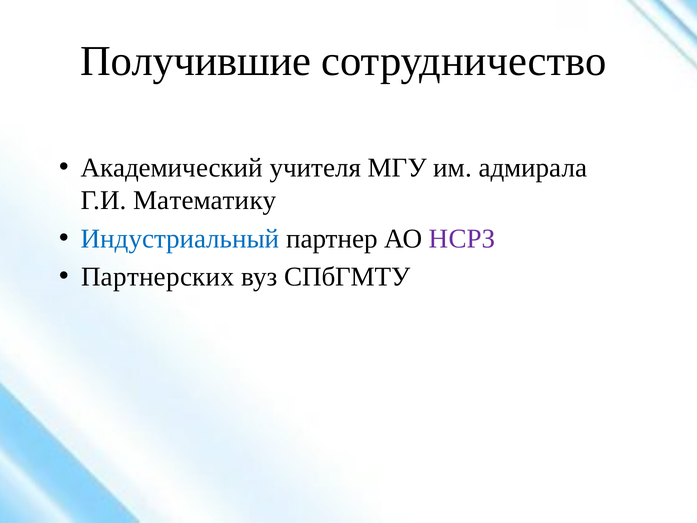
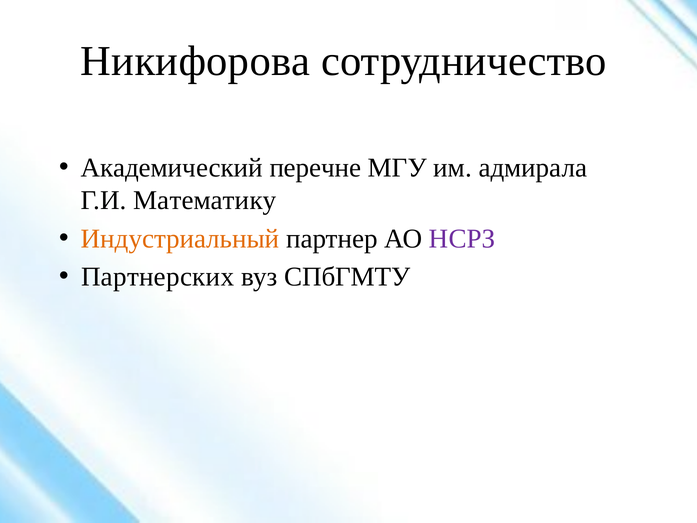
Получившие: Получившие -> Никифорова
учителя: учителя -> перечне
Индустриальный colour: blue -> orange
